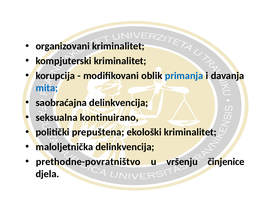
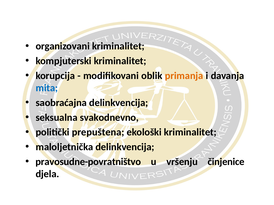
primanja colour: blue -> orange
kontinuirano: kontinuirano -> svakodnevno
prethodne-povratništvo: prethodne-povratništvo -> pravosudne-povratništvo
